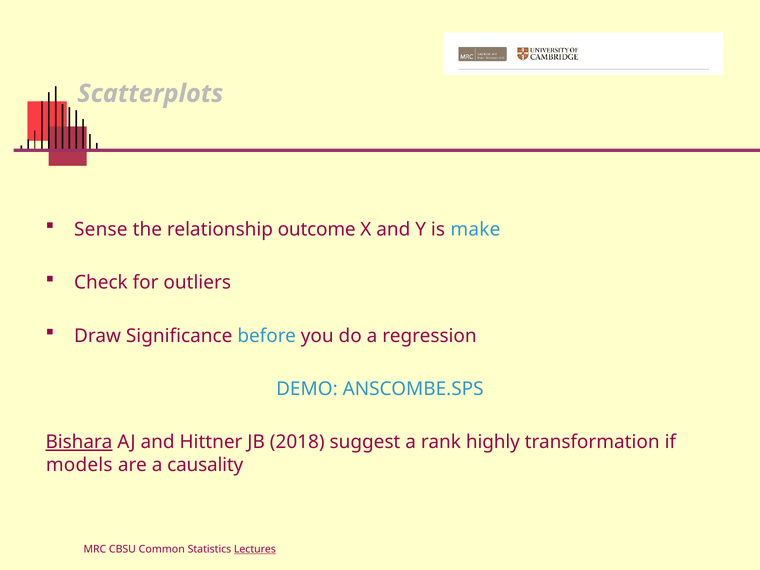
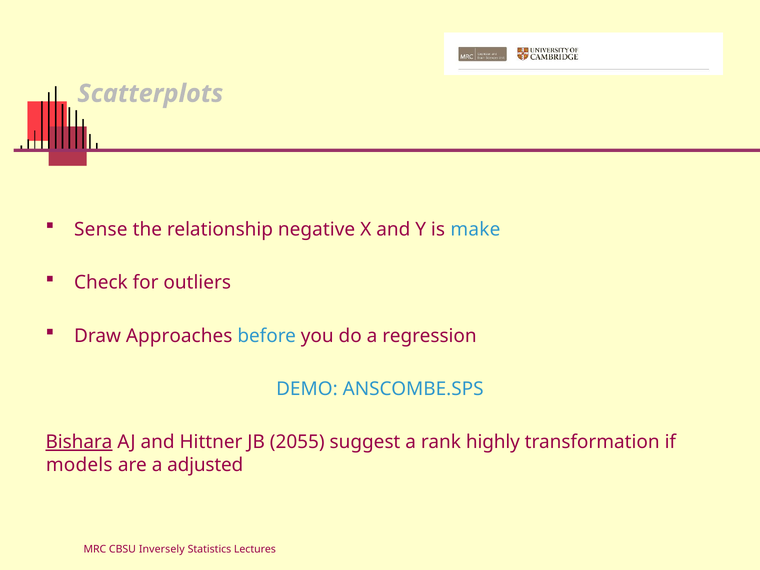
outcome: outcome -> negative
Significance: Significance -> Approaches
2018: 2018 -> 2055
causality: causality -> adjusted
Common: Common -> Inversely
Lectures underline: present -> none
